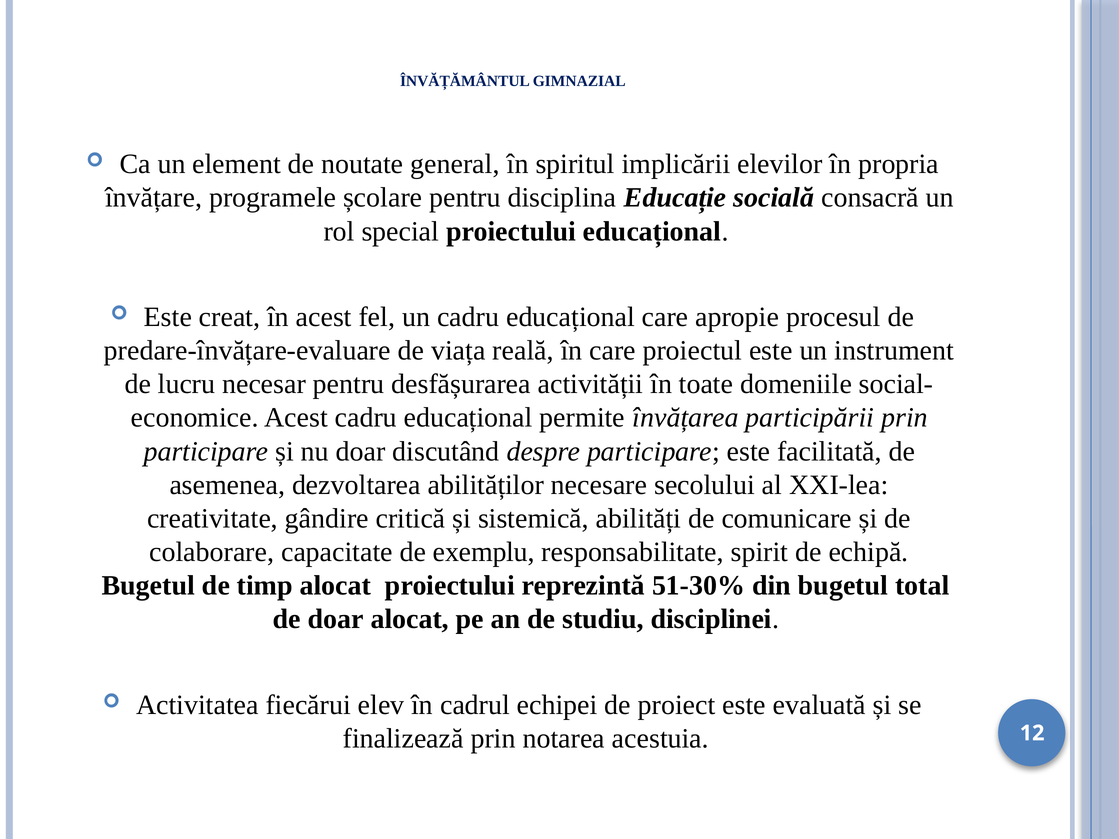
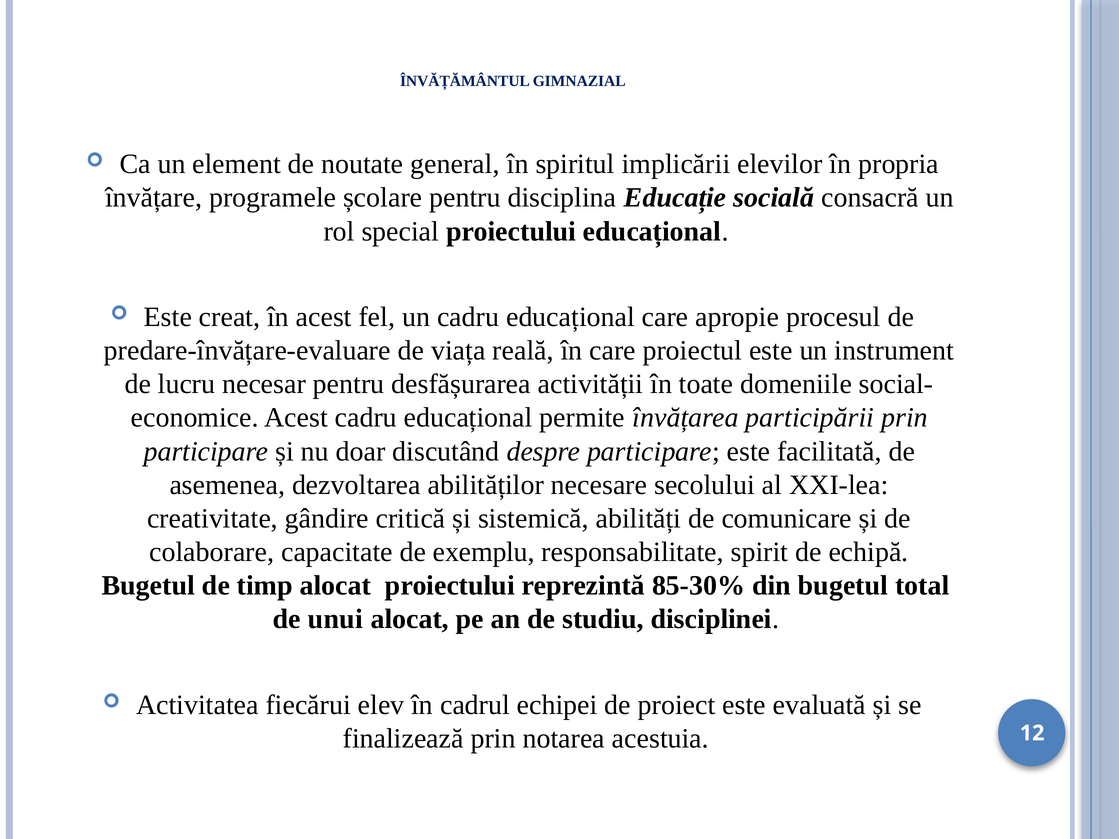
51-30%: 51-30% -> 85-30%
de doar: doar -> unui
